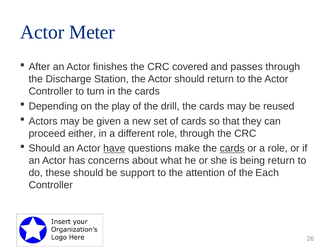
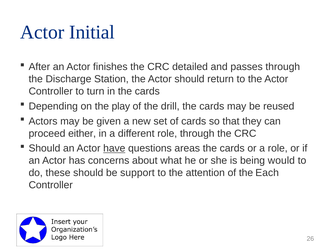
Meter: Meter -> Initial
covered: covered -> detailed
make: make -> areas
cards at (232, 149) underline: present -> none
being return: return -> would
